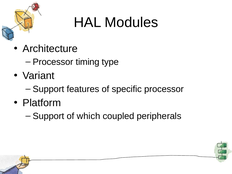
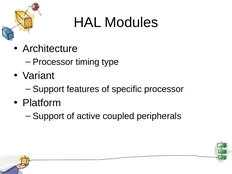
which: which -> active
